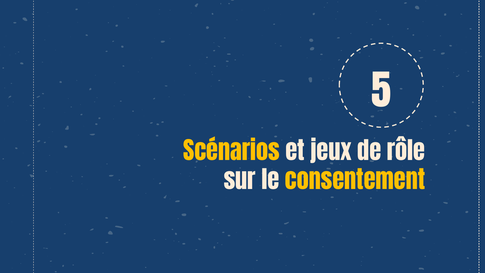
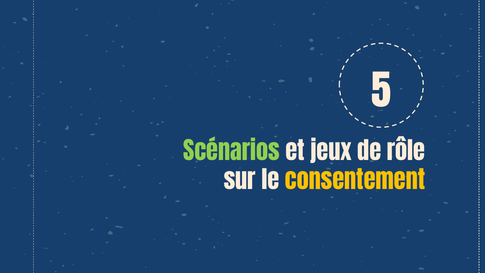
Scénarios colour: yellow -> light green
